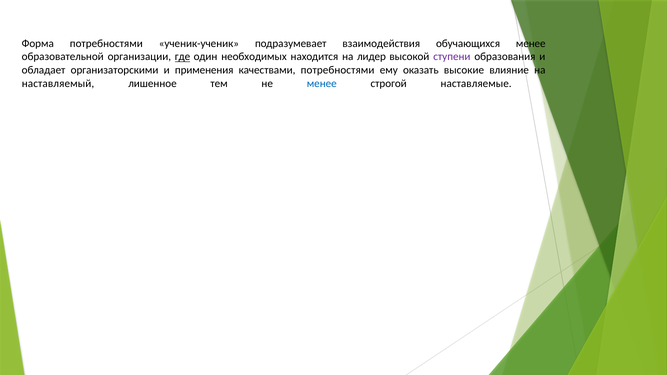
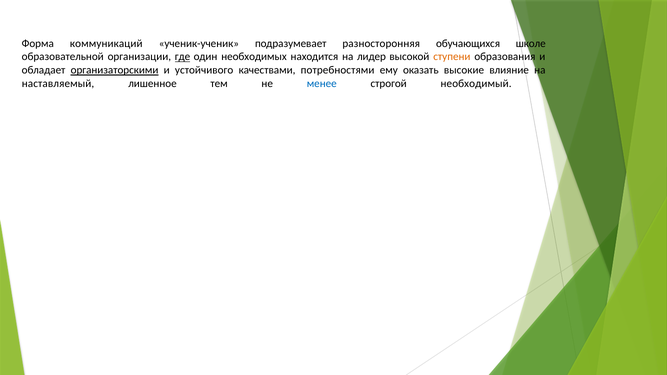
Форма потребностями: потребностями -> коммуникаций
взаимодействия: взаимодействия -> разносторонняя
обучающихся менее: менее -> школе
ступени colour: purple -> orange
организаторскими underline: none -> present
применения: применения -> устойчивого
наставляемые: наставляемые -> необходимый
